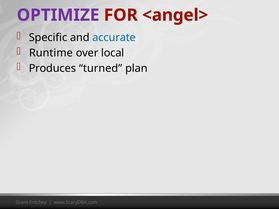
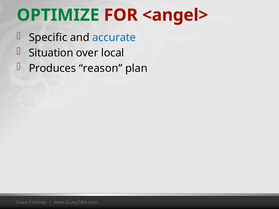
OPTIMIZE colour: purple -> green
Runtime: Runtime -> Situation
turned: turned -> reason
